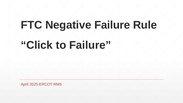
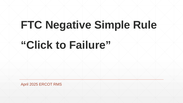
Negative Failure: Failure -> Simple
